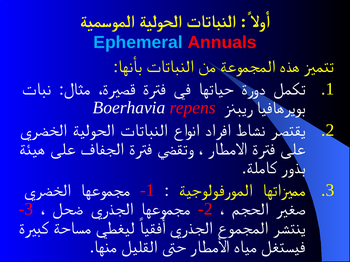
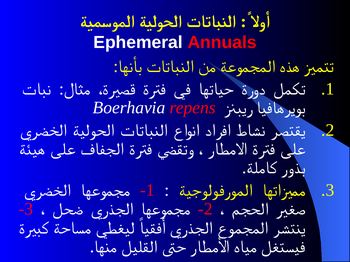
Ephemeral colour: light blue -> white
